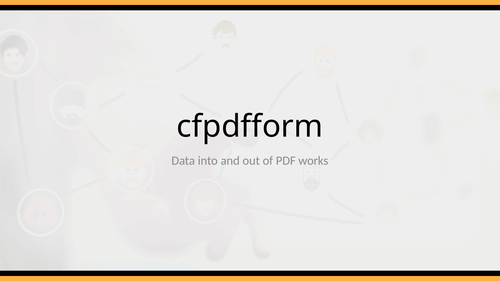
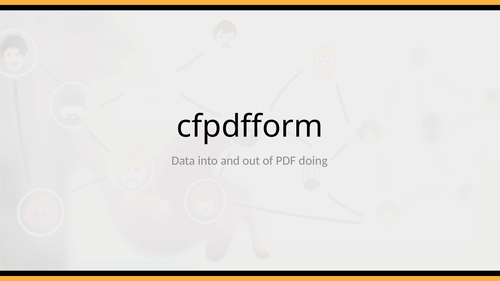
works: works -> doing
